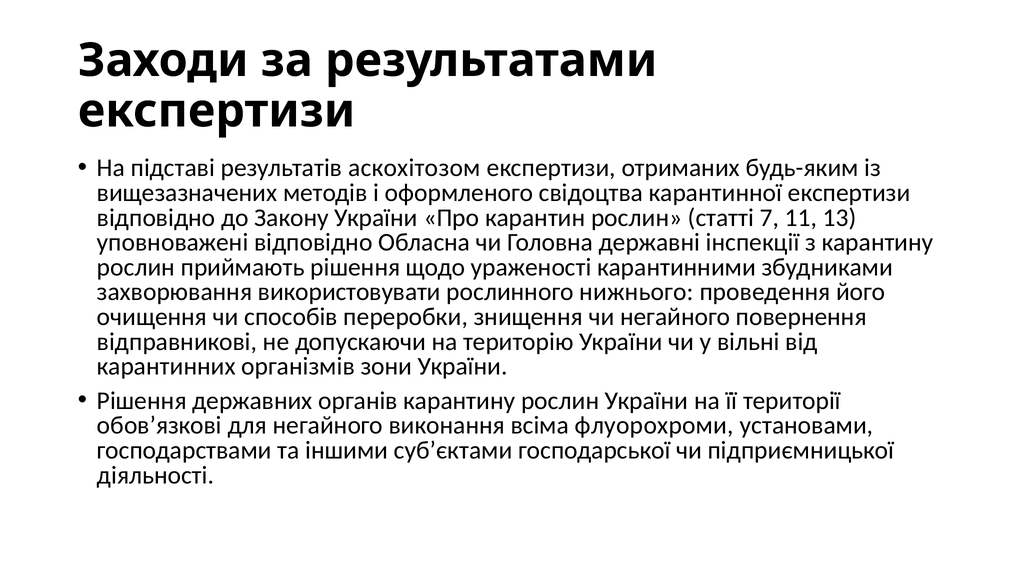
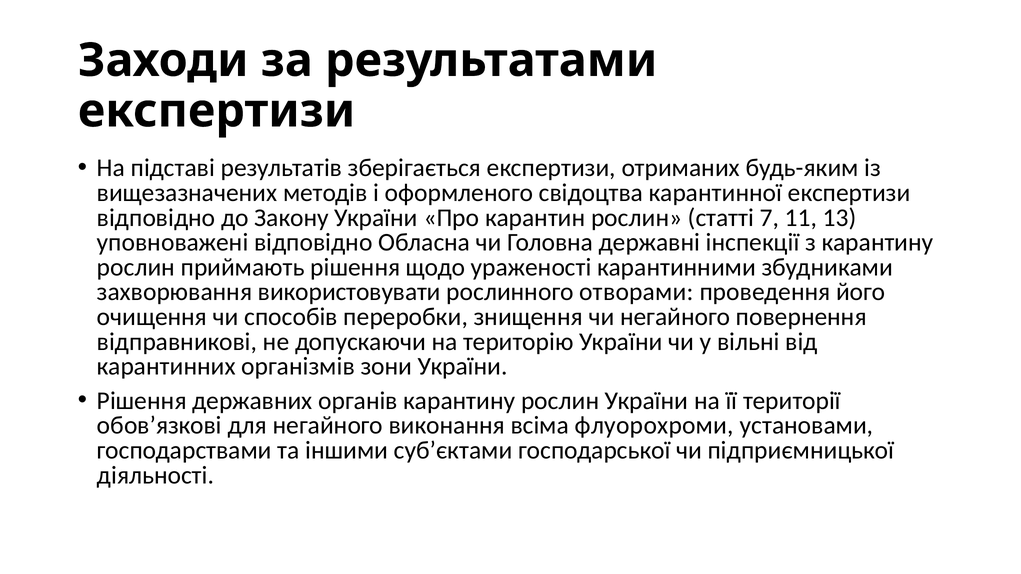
аскохітозом: аскохітозом -> зберігається
нижнього: нижнього -> отворами
